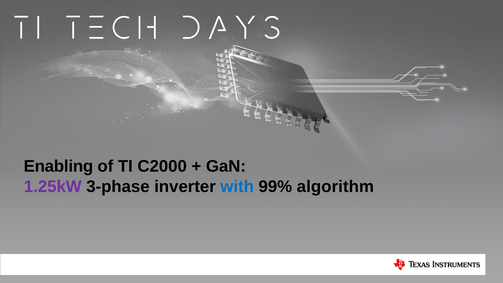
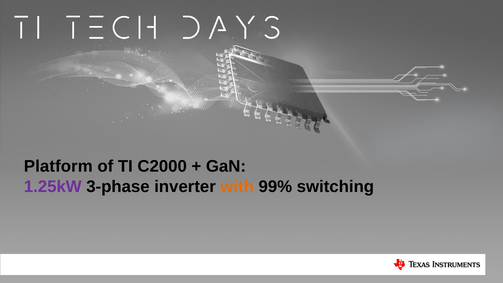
Enabling: Enabling -> Platform
with colour: blue -> orange
algorithm: algorithm -> switching
